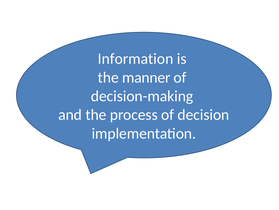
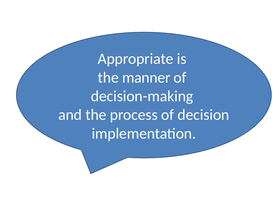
Information: Information -> Appropriate
